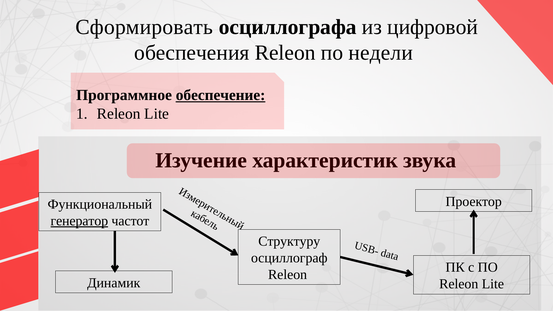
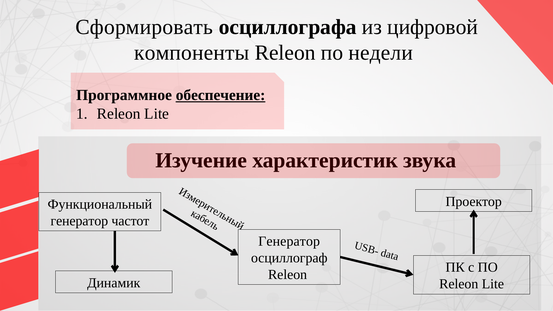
обеспечения: обеспечения -> компоненты
генератор at (79, 221) underline: present -> none
Структуру at (289, 241): Структуру -> Генератор
